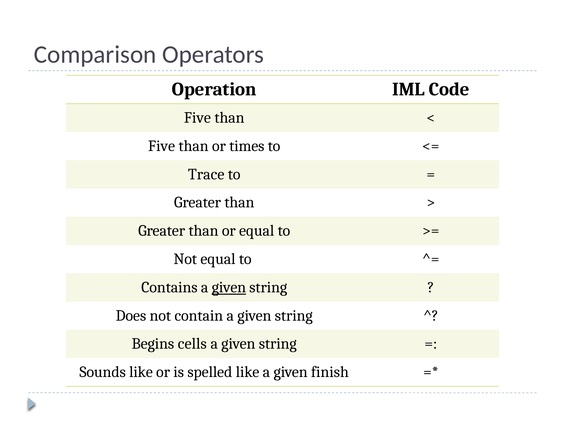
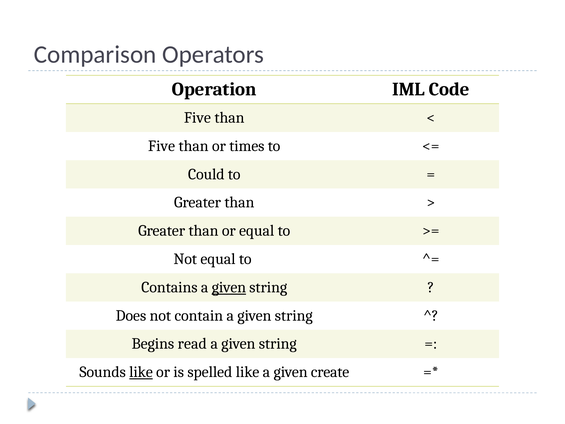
Trace: Trace -> Could
cells: cells -> read
like at (141, 372) underline: none -> present
finish: finish -> create
